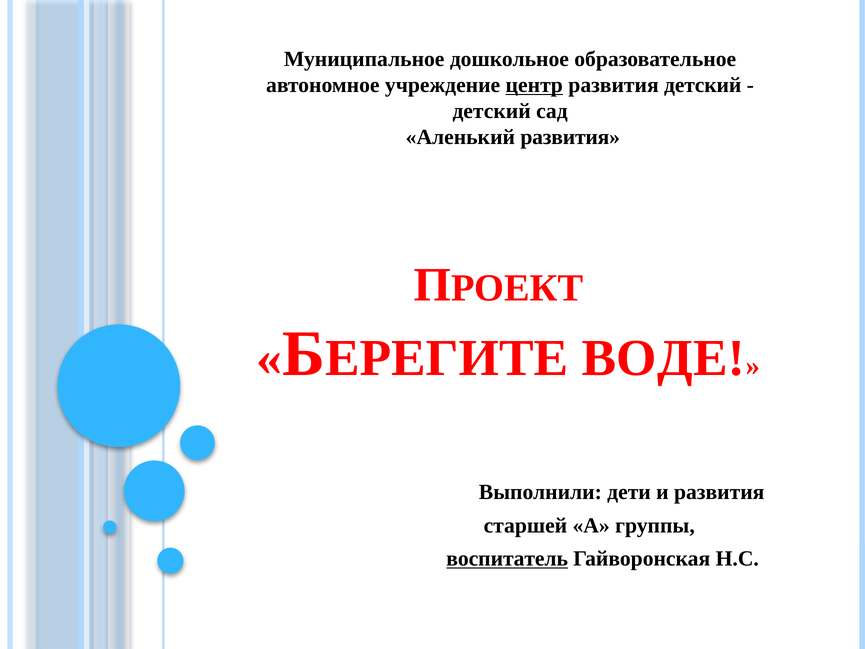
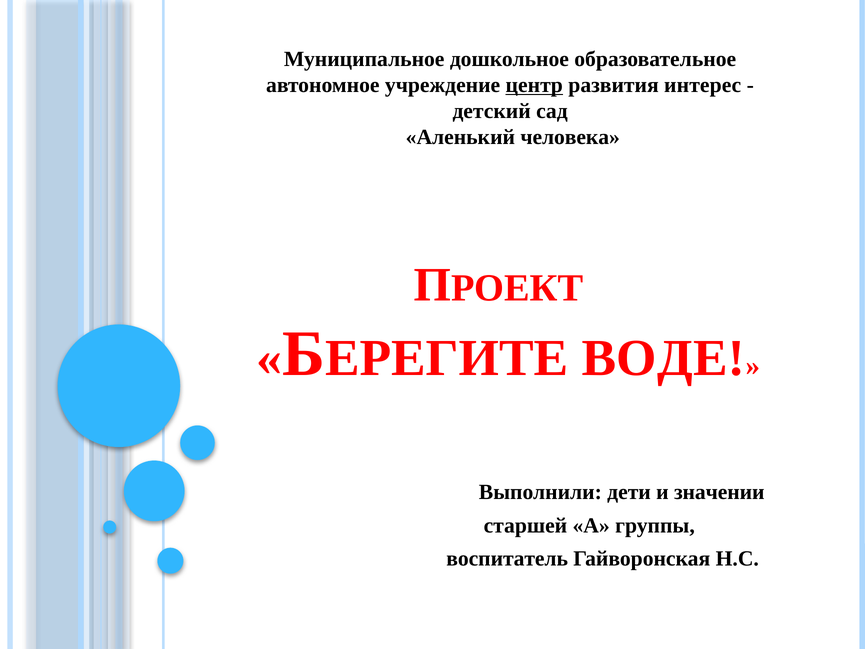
развития детский: детский -> интерес
Аленький развития: развития -> человека
и развития: развития -> значении
воспитатель underline: present -> none
